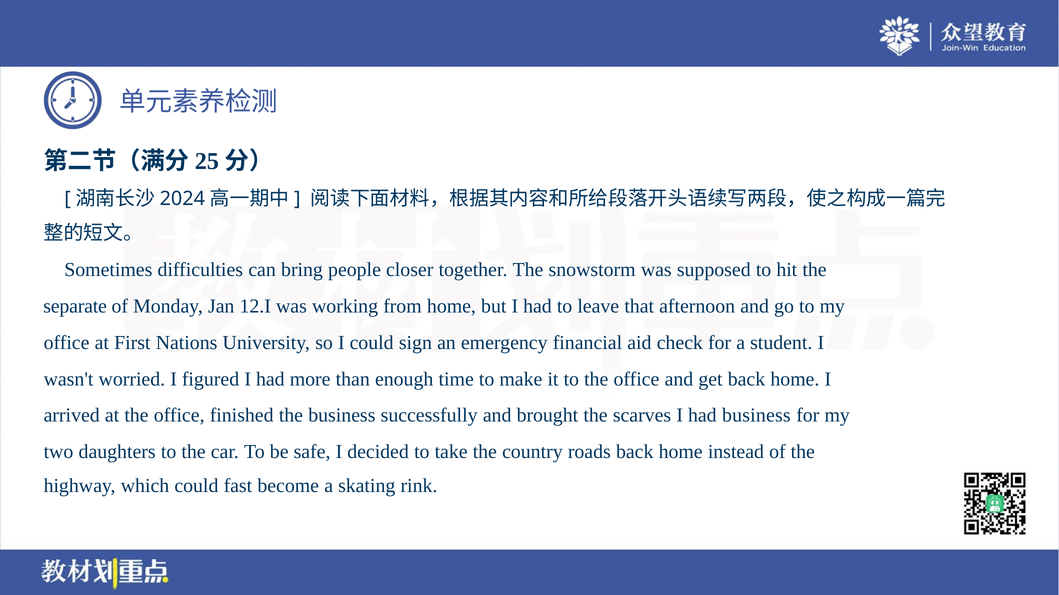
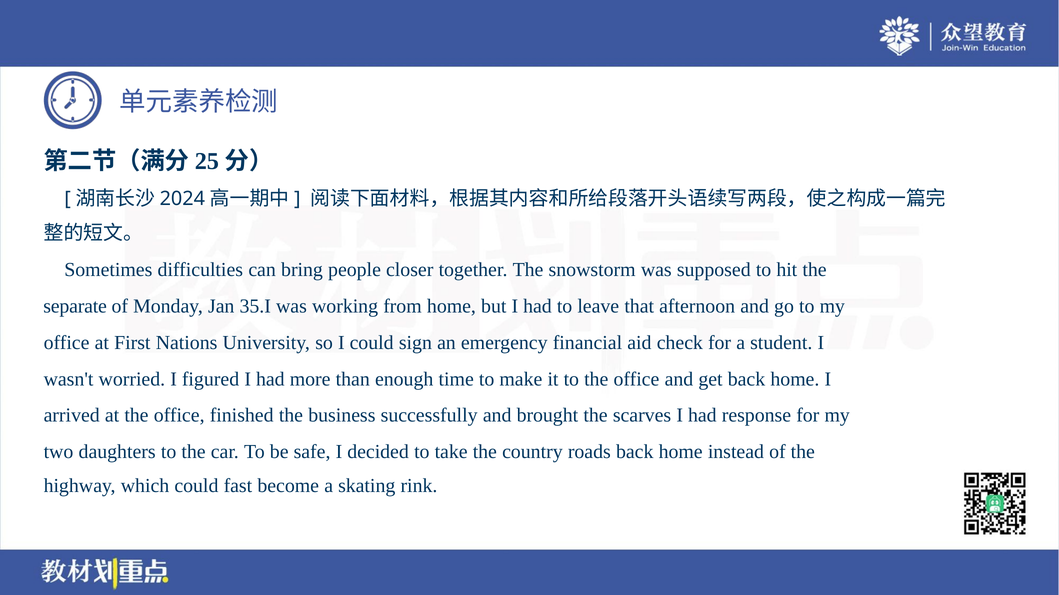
12.I: 12.I -> 35.I
had business: business -> response
